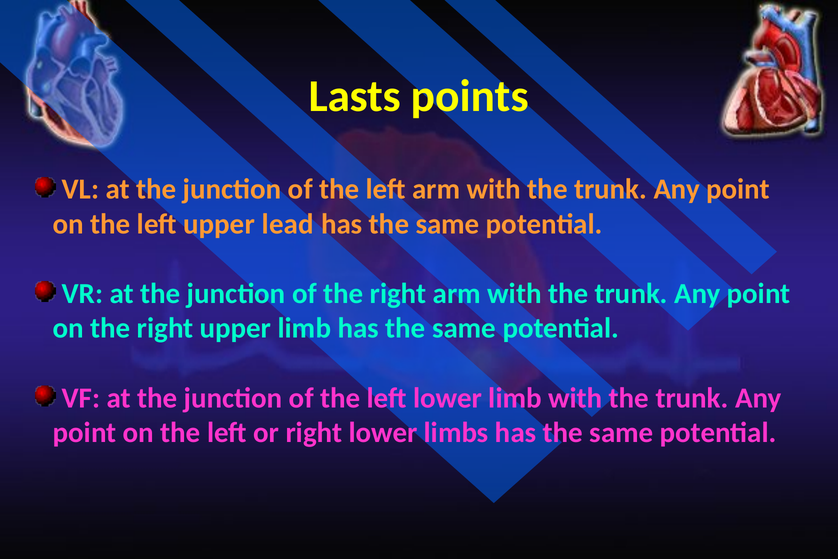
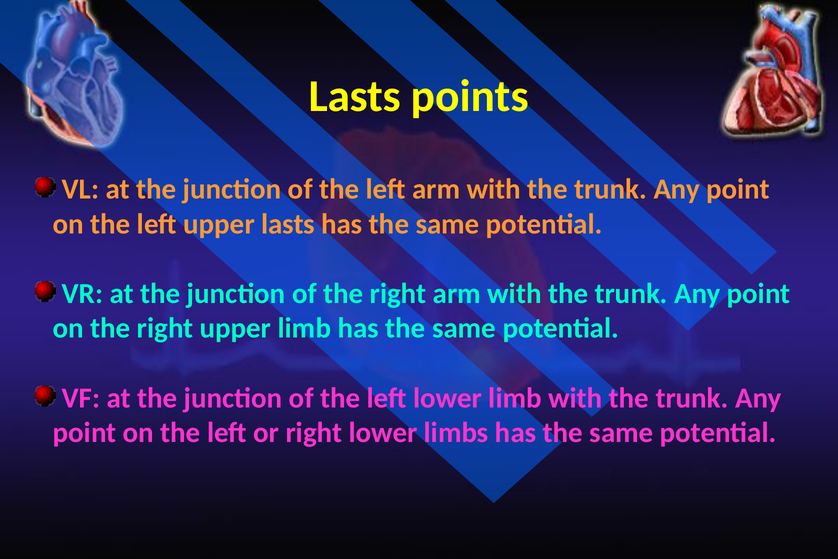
upper lead: lead -> lasts
